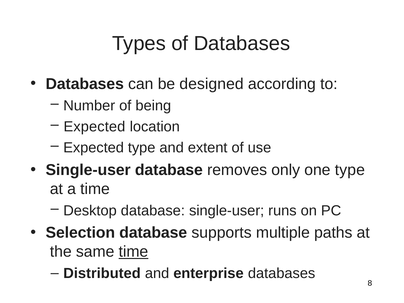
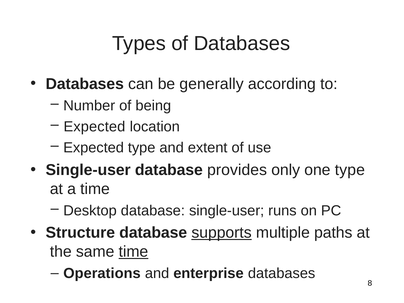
designed: designed -> generally
removes: removes -> provides
Selection: Selection -> Structure
supports underline: none -> present
Distributed: Distributed -> Operations
